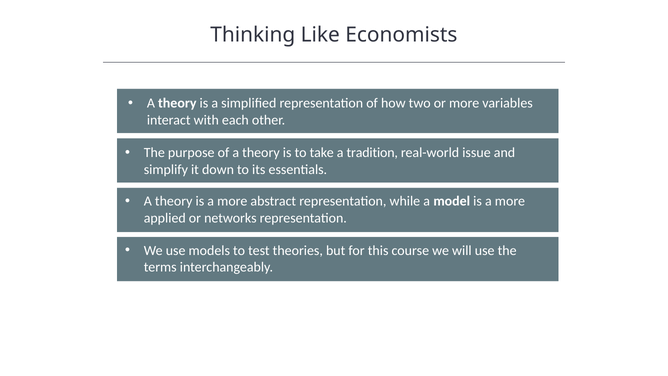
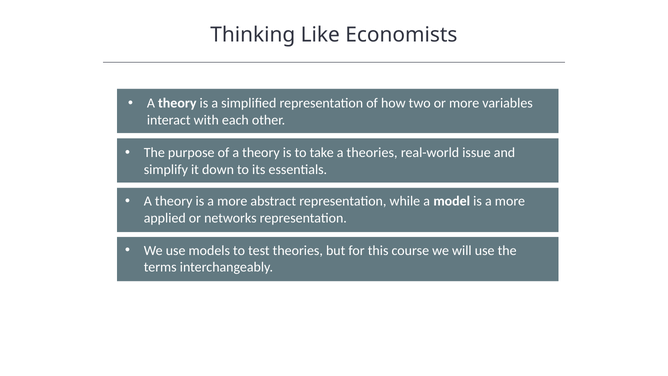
a tradition: tradition -> theories
